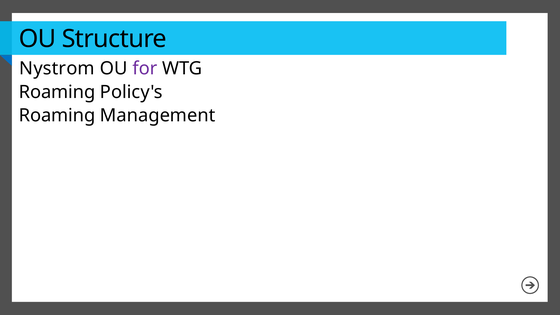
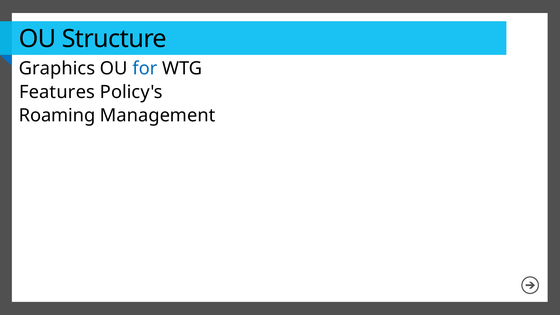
Nystrom: Nystrom -> Graphics
for colour: purple -> blue
Roaming at (57, 92): Roaming -> Features
